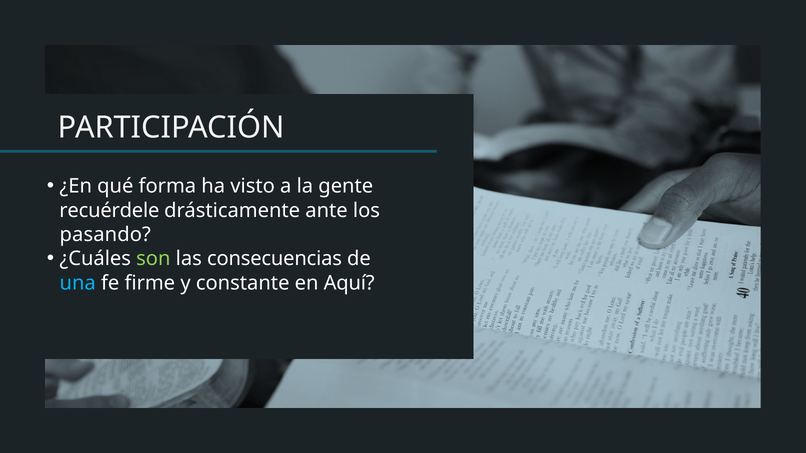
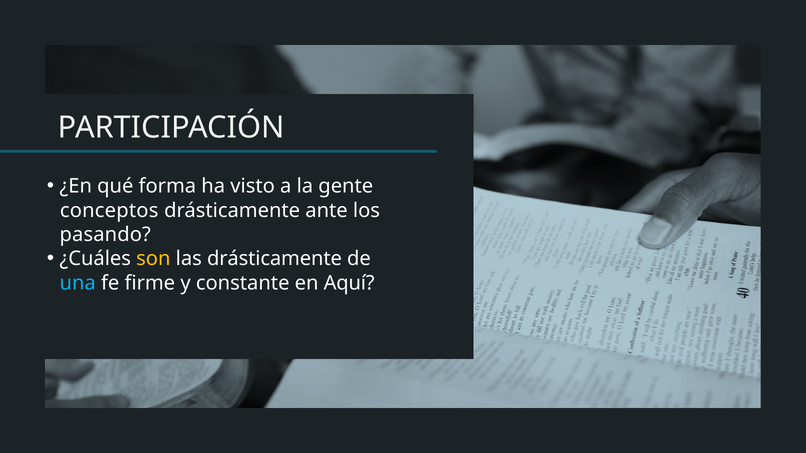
recuérdele: recuérdele -> conceptos
son colour: light green -> yellow
las consecuencias: consecuencias -> drásticamente
